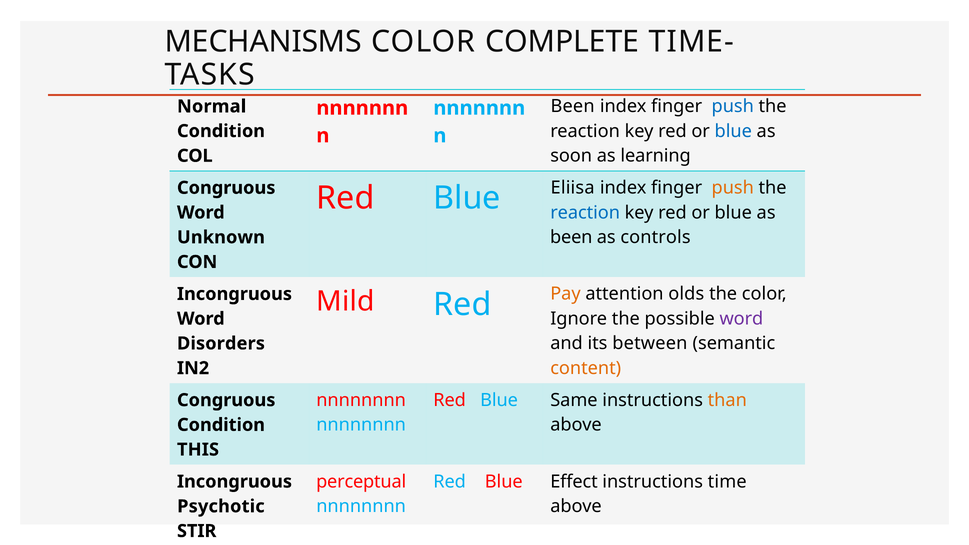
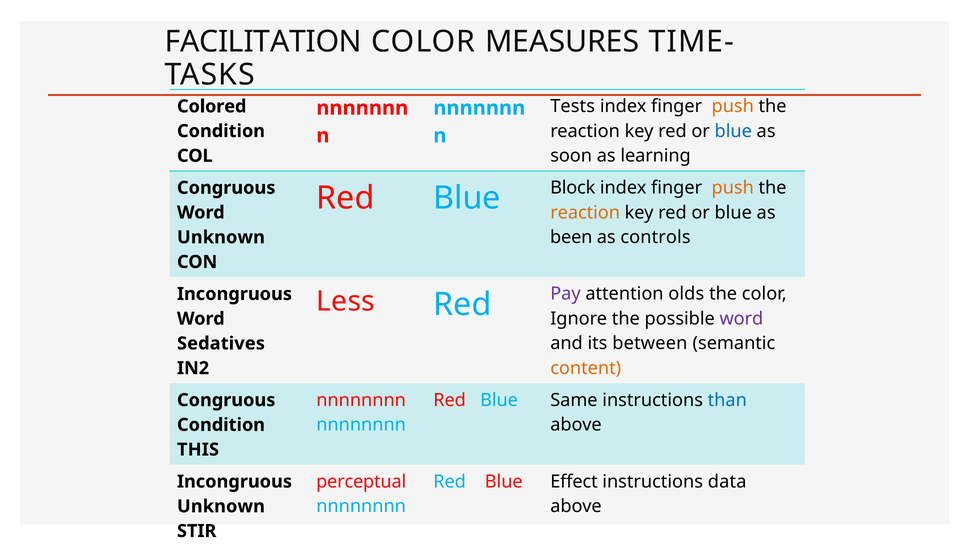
MECHANISMS: MECHANISMS -> FACILITATION
COMPLETE: COMPLETE -> MEASURES
Been at (573, 106): Been -> Tests
push at (733, 106) colour: blue -> orange
Normal: Normal -> Colored
Eliisa: Eliisa -> Block
reaction at (585, 213) colour: blue -> orange
Mild: Mild -> Less
Pay colour: orange -> purple
Disorders: Disorders -> Sedatives
than colour: orange -> blue
time: time -> data
Psychotic at (221, 506): Psychotic -> Unknown
